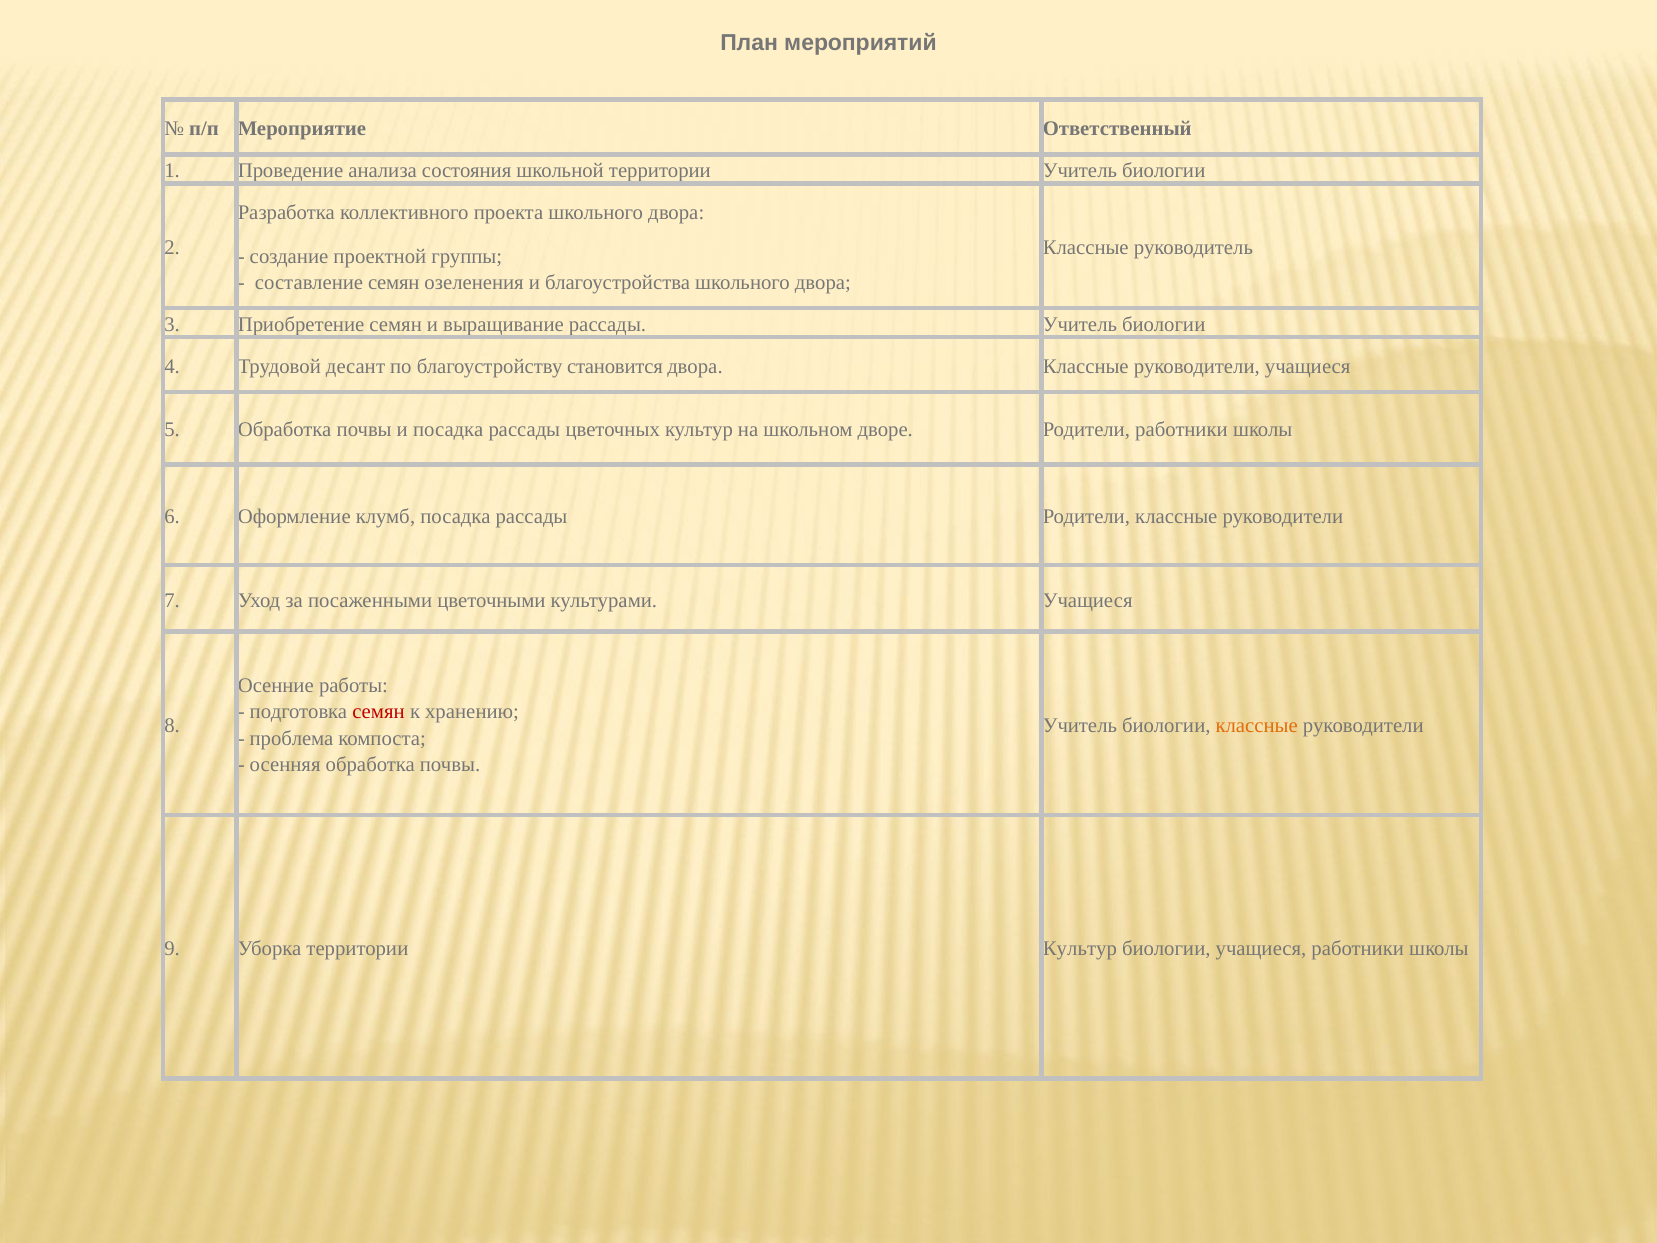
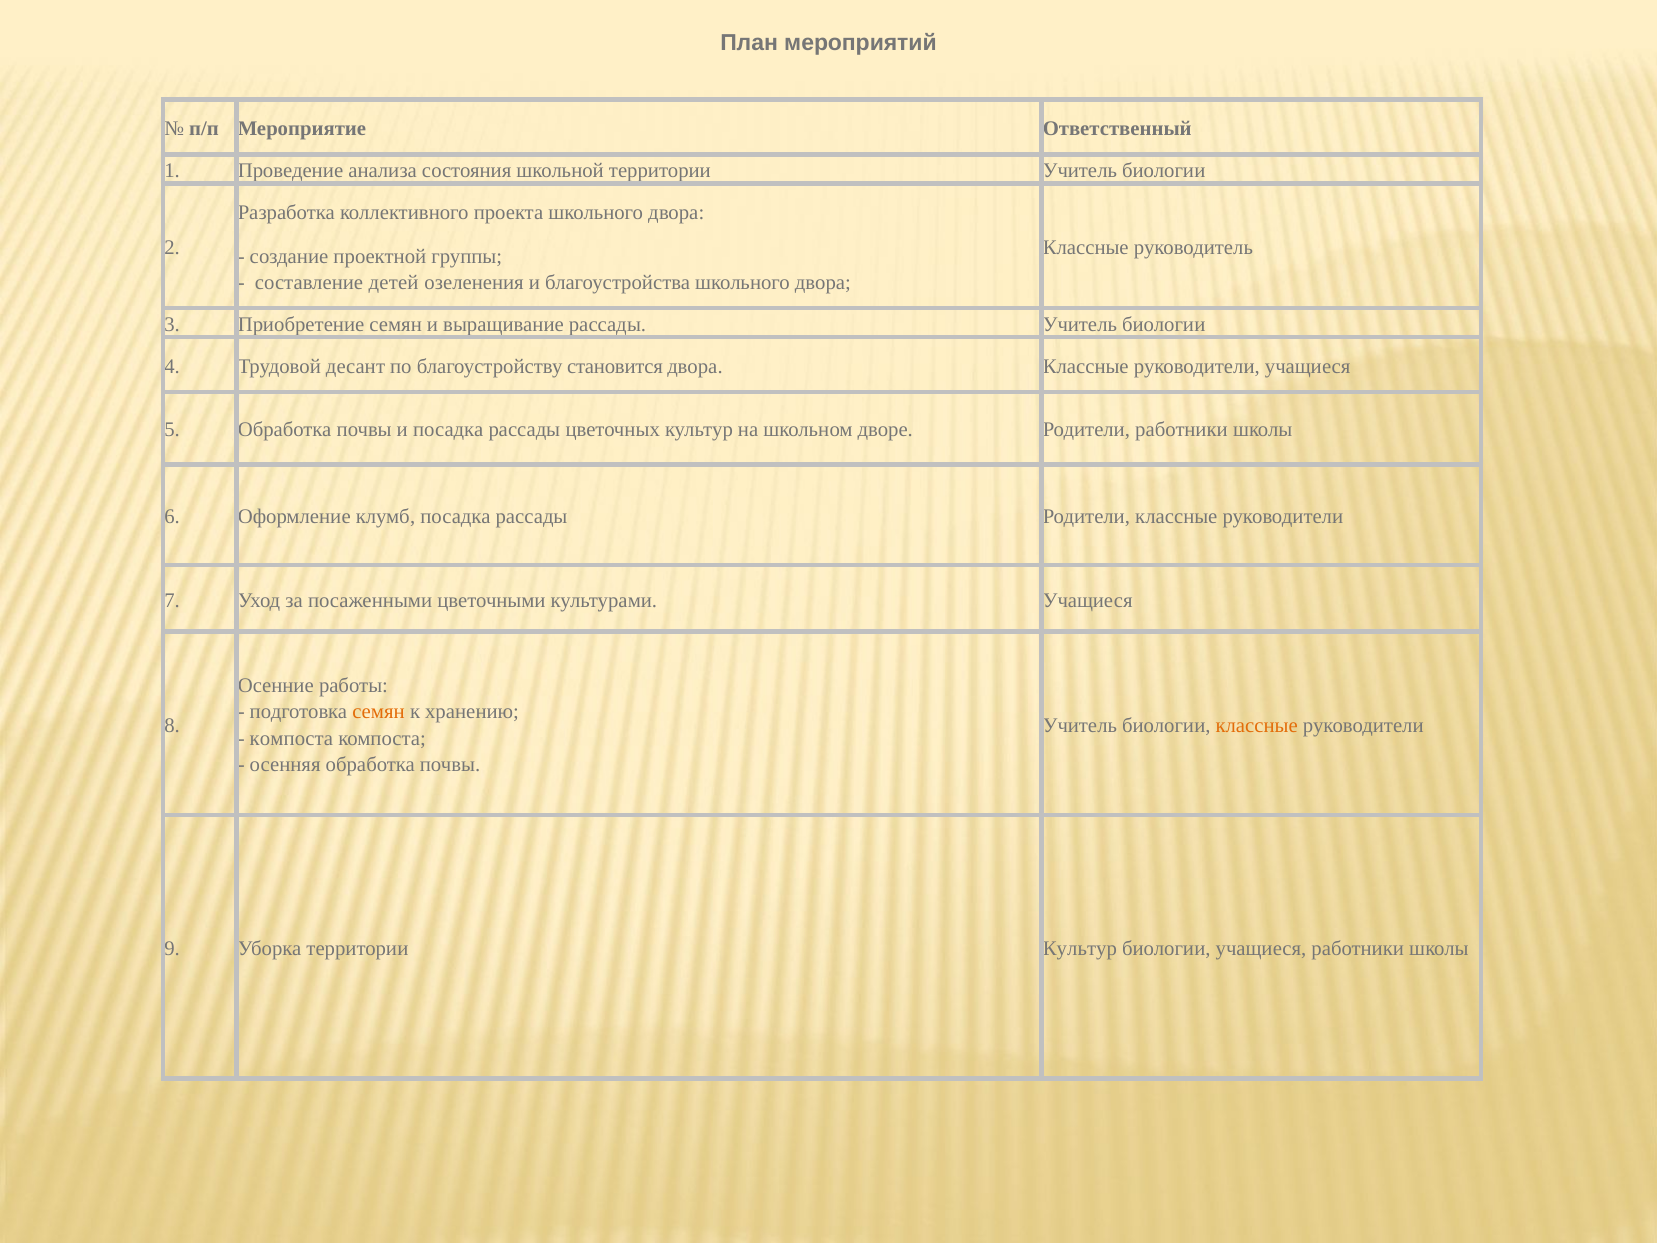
составление семян: семян -> детей
семян at (379, 712) colour: red -> orange
проблема at (292, 738): проблема -> компоста
